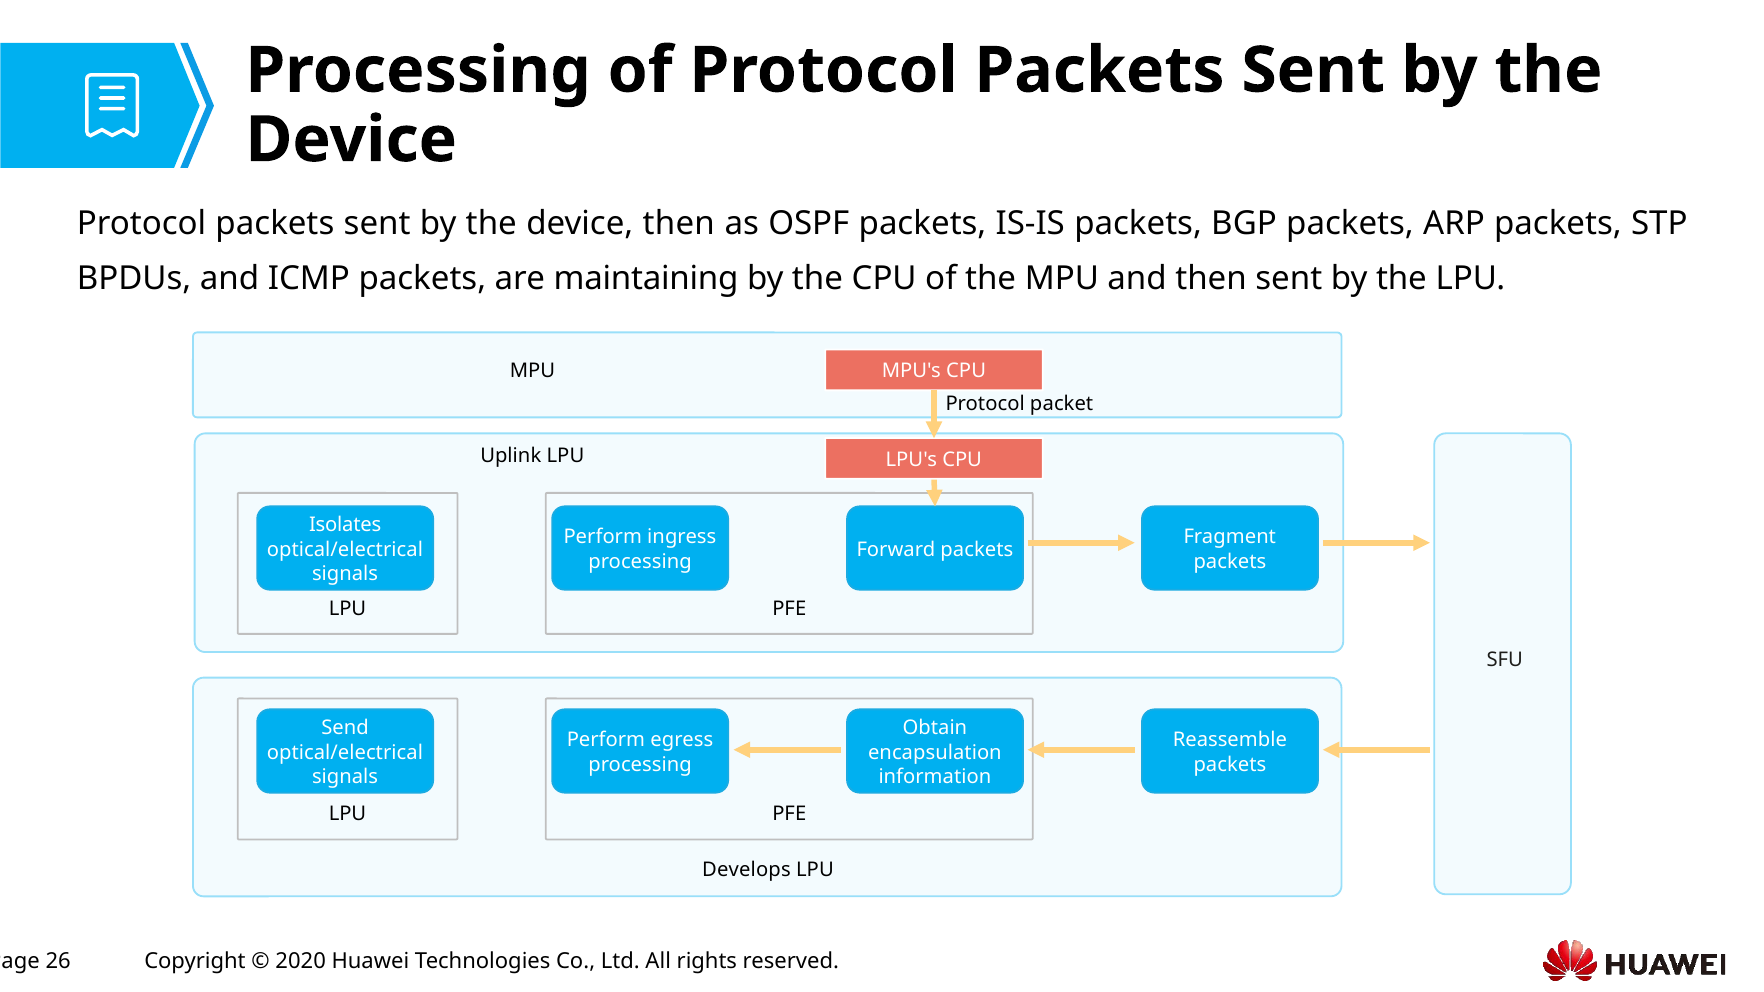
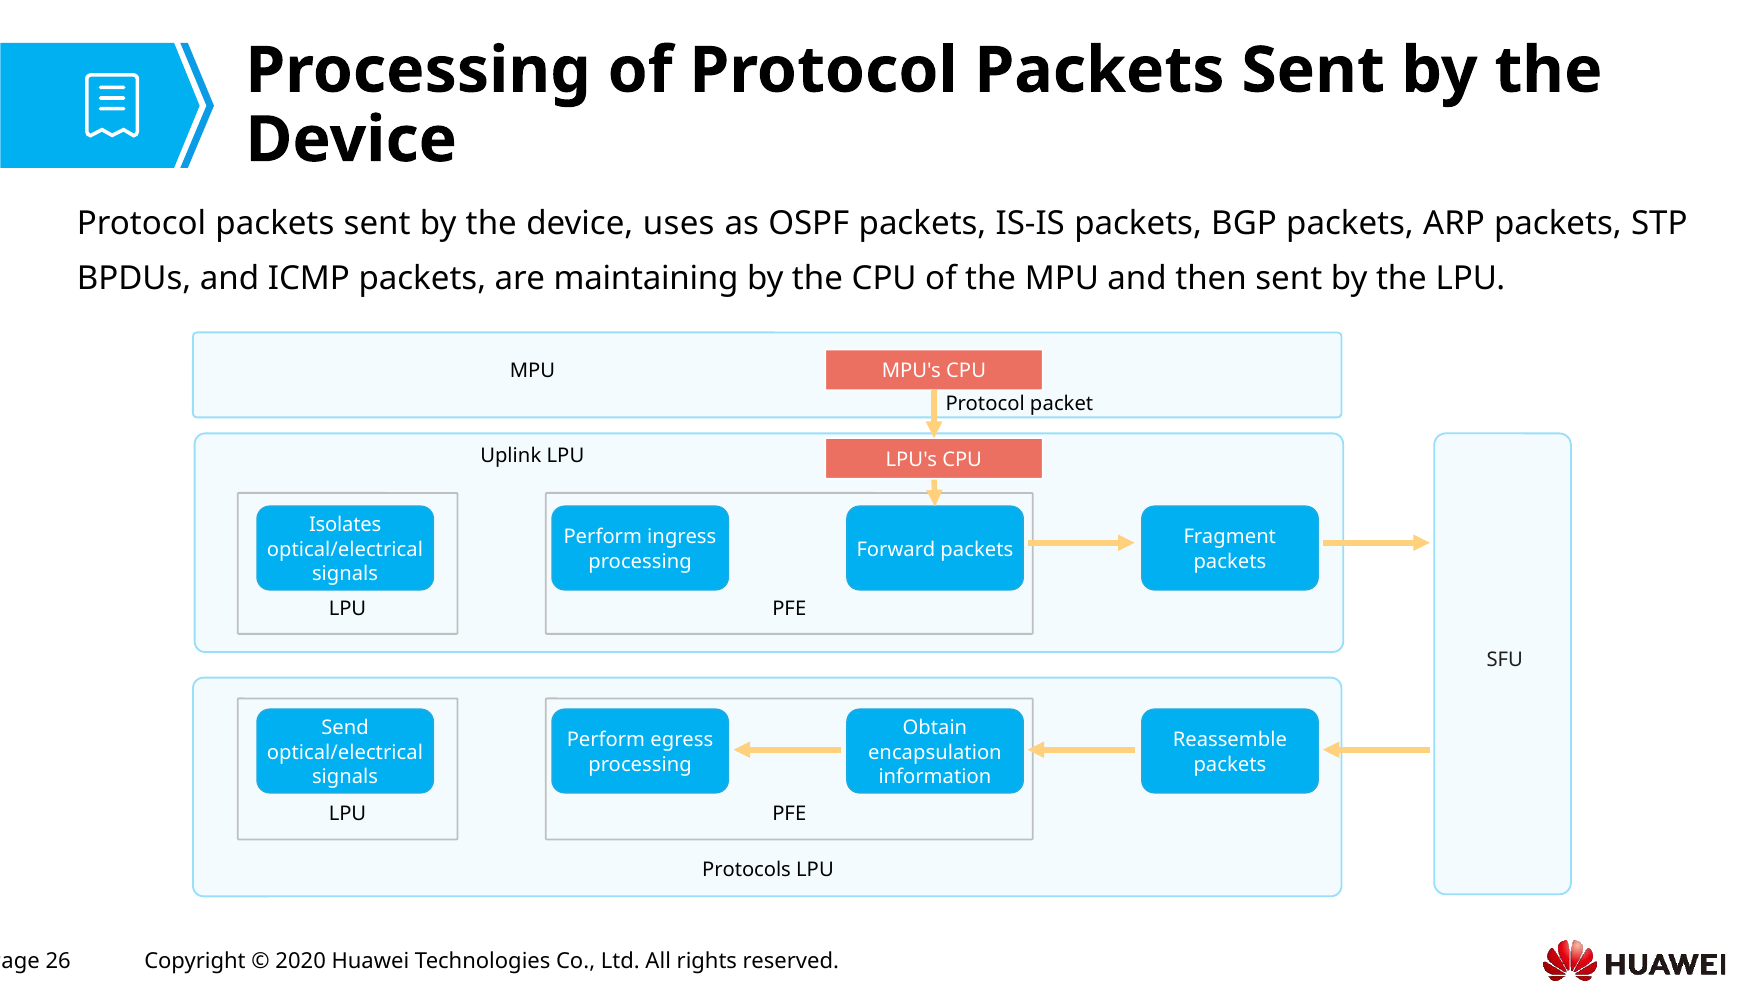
device then: then -> uses
Develops: Develops -> Protocols
